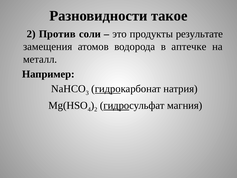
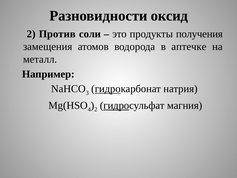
такое: такое -> оксид
результате: результате -> получения
